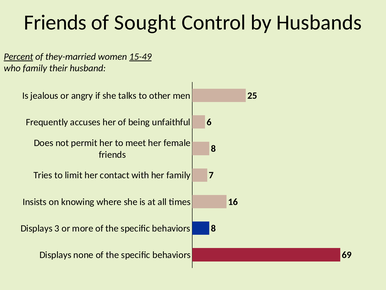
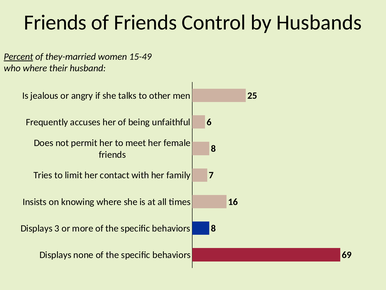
of Sought: Sought -> Friends
15-49 underline: present -> none
who family: family -> where
